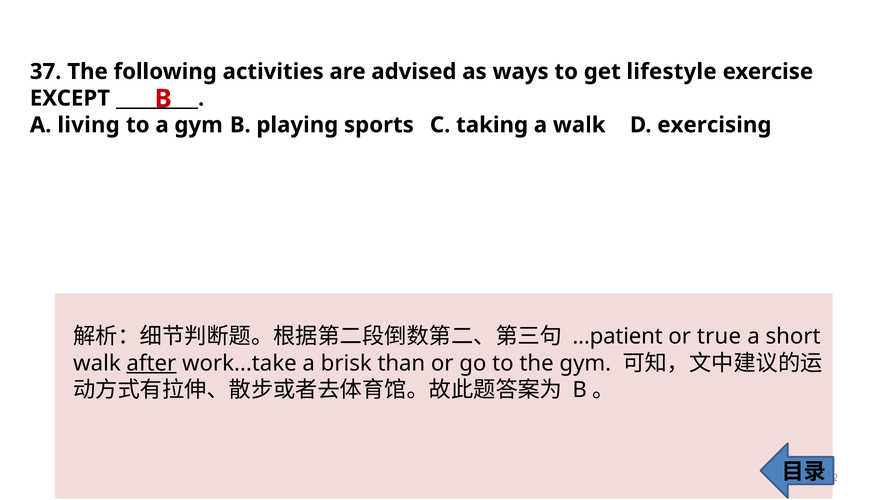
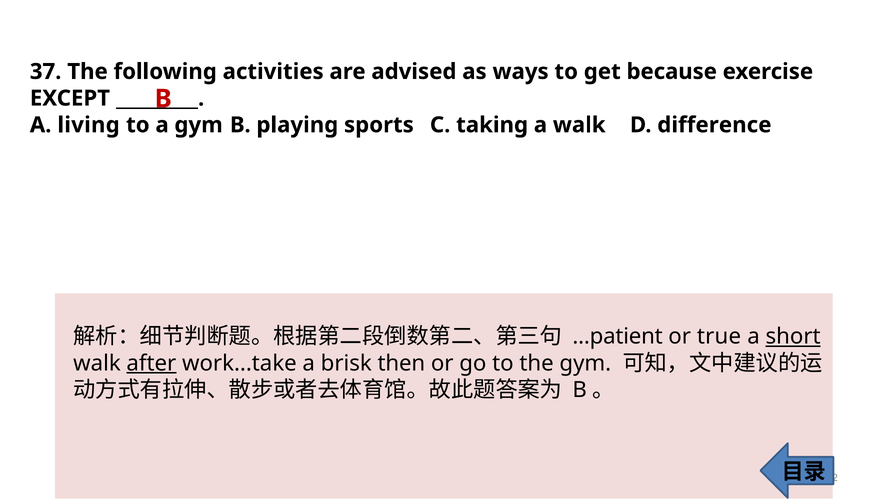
lifestyle: lifestyle -> because
exercising: exercising -> difference
short underline: none -> present
than: than -> then
